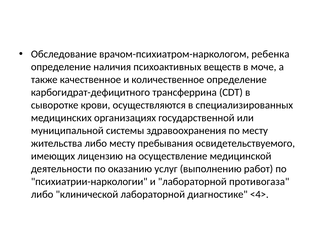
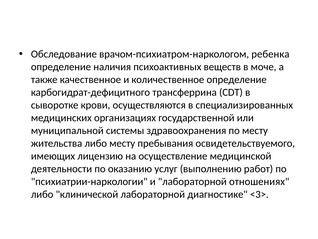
противогаза: противогаза -> отношениях
<4>: <4> -> <3>
